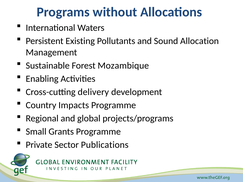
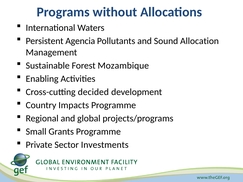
Existing: Existing -> Agencia
delivery: delivery -> decided
Publications: Publications -> Investments
